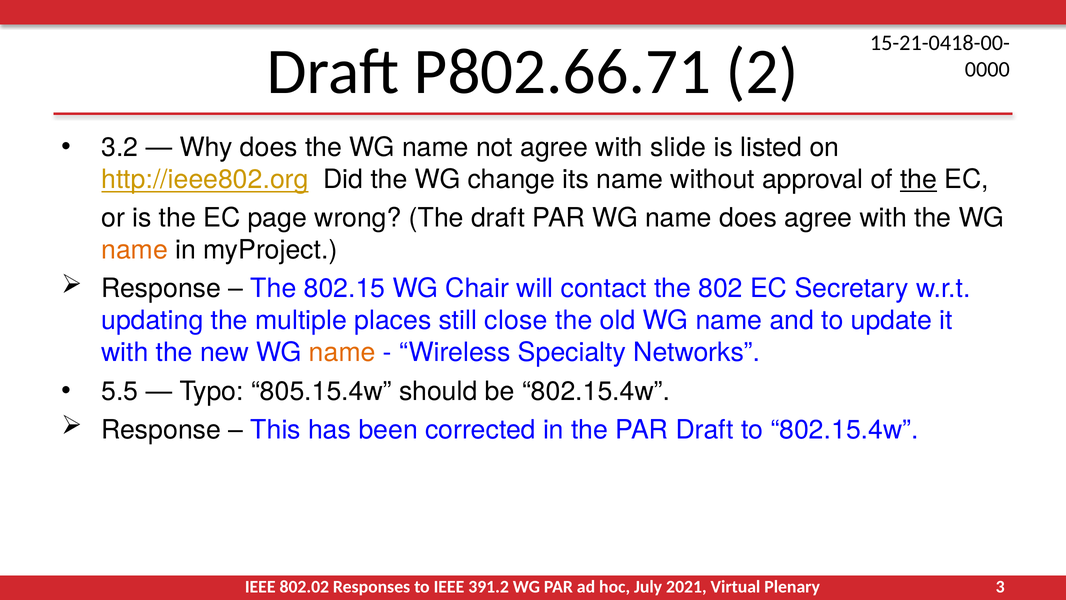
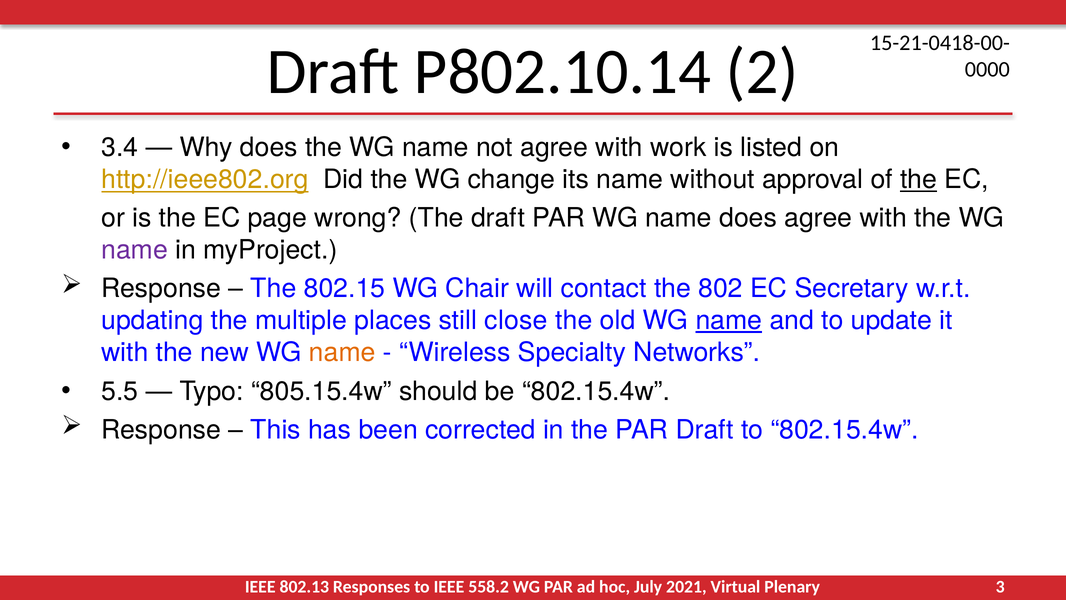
P802.66.71: P802.66.71 -> P802.10.14
3.2: 3.2 -> 3.4
slide: slide -> work
name at (135, 250) colour: orange -> purple
name at (729, 320) underline: none -> present
802.02: 802.02 -> 802.13
391.2: 391.2 -> 558.2
